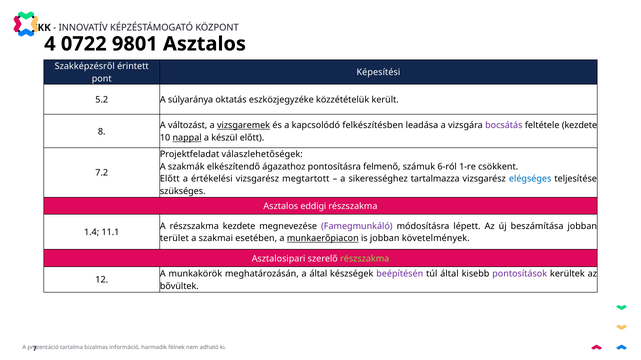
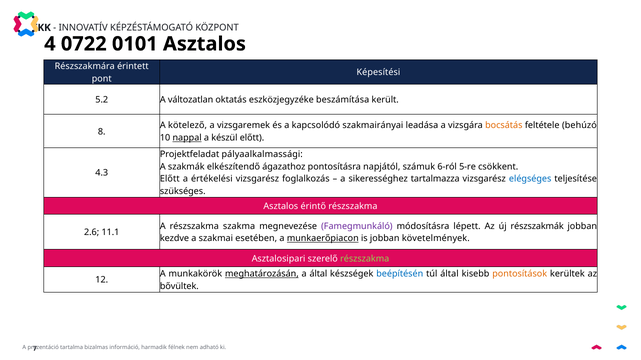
9801: 9801 -> 0101
Szakképzésről: Szakképzésről -> Részszakmára
súlyaránya: súlyaránya -> változatlan
közzétételük: közzétételük -> beszámítása
változást: változást -> kötelező
vizsgaremek underline: present -> none
felkészítésben: felkészítésben -> szakmairányai
bocsátás colour: purple -> orange
feltétele kezdete: kezdete -> behúzó
válaszlehetőségek: válaszlehetőségek -> pályaalkalmassági
felmenő: felmenő -> napjától
1-re: 1-re -> 5-re
7.2: 7.2 -> 4.3
megtartott: megtartott -> foglalkozás
eddigi: eddigi -> érintő
részszakma kezdete: kezdete -> szakma
beszámítása: beszámítása -> részszakmák
1.4: 1.4 -> 2.6
terület: terület -> kezdve
meghatározásán underline: none -> present
beépítésén colour: purple -> blue
pontosítások colour: purple -> orange
